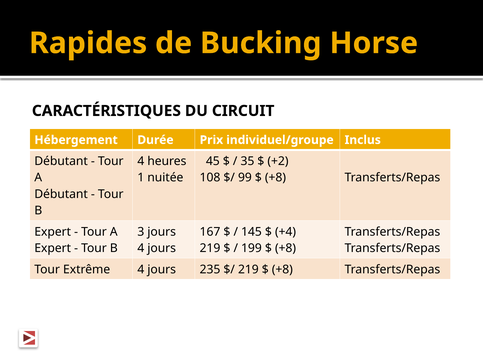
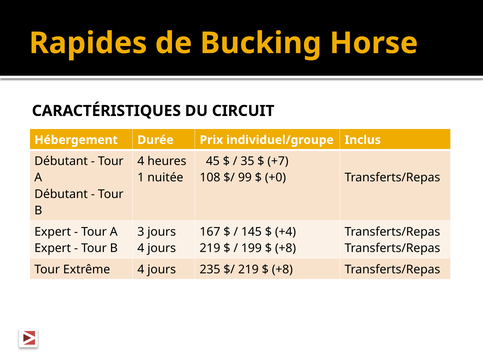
+2: +2 -> +7
+8 at (275, 178): +8 -> +0
